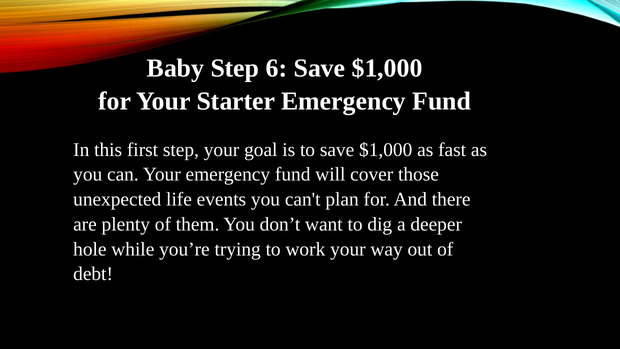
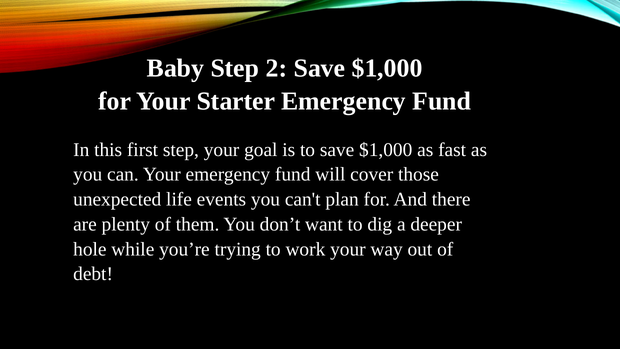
6: 6 -> 2
